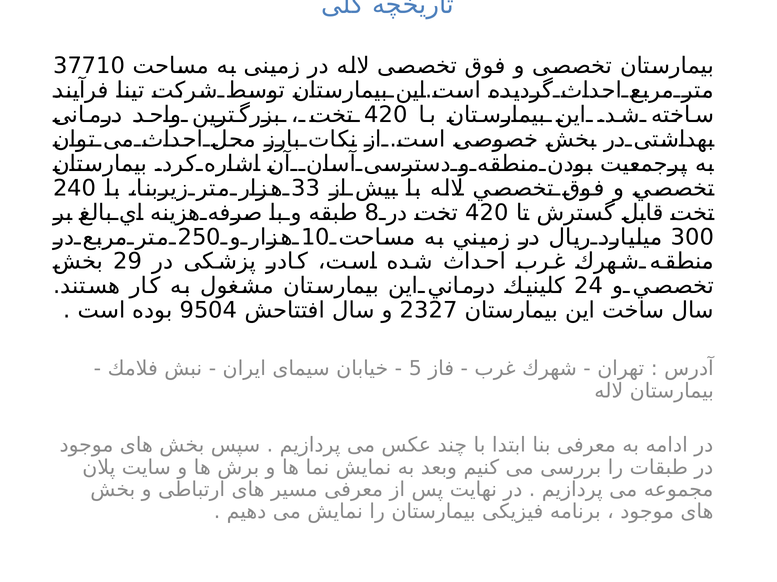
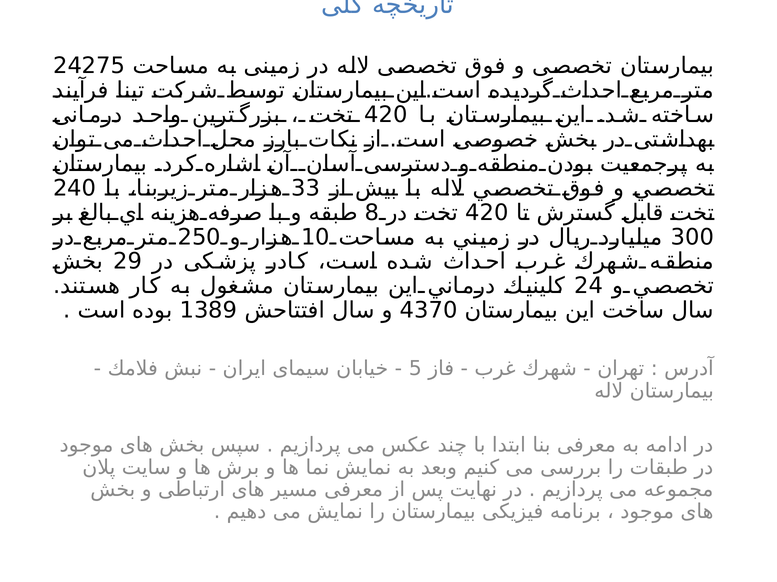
37710: 37710 -> 24275
9504: 9504 -> 1389
2327: 2327 -> 4370
